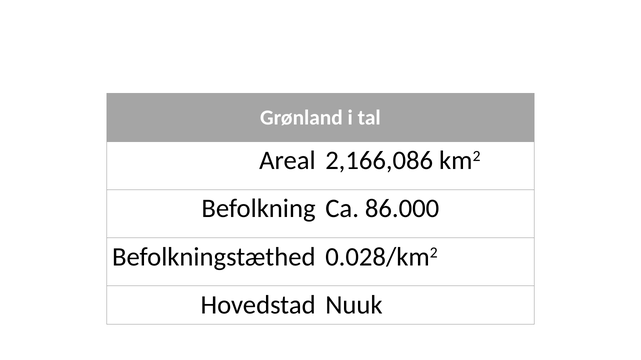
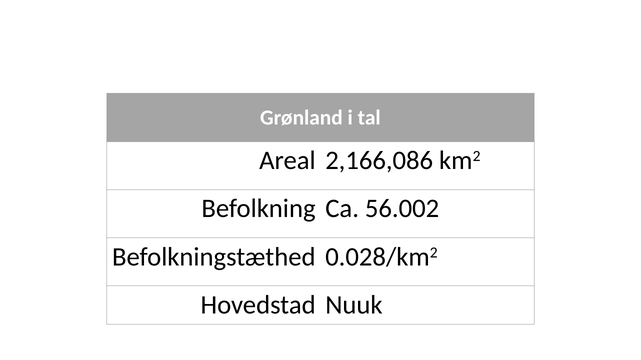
86.000: 86.000 -> 56.002
